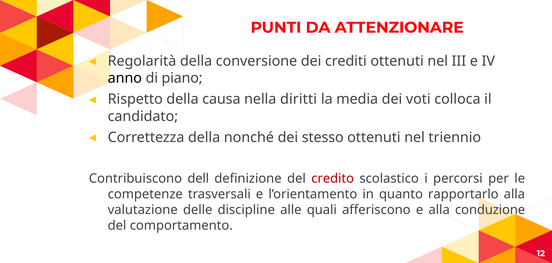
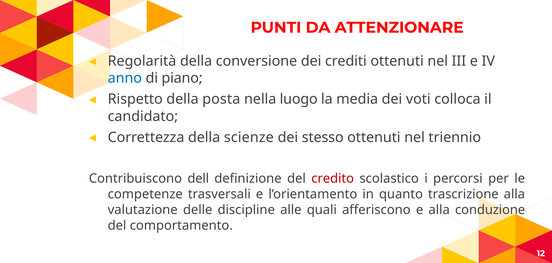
anno colour: black -> blue
causa: causa -> posta
diritti: diritti -> luogo
nonché: nonché -> scienze
rapportarlo: rapportarlo -> trascrizione
